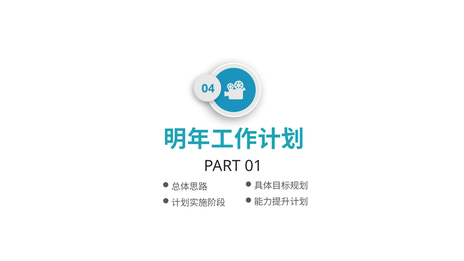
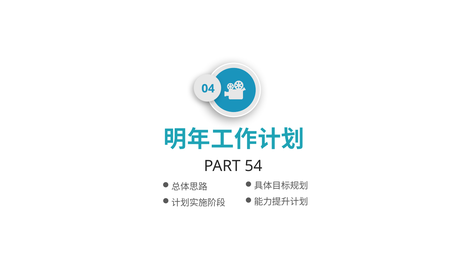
01: 01 -> 54
